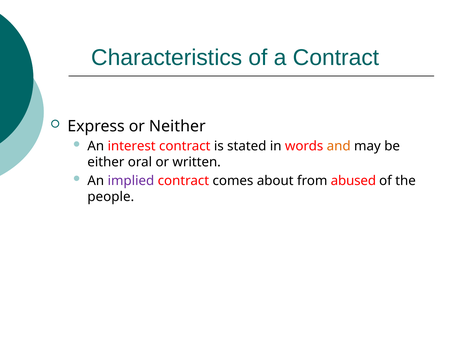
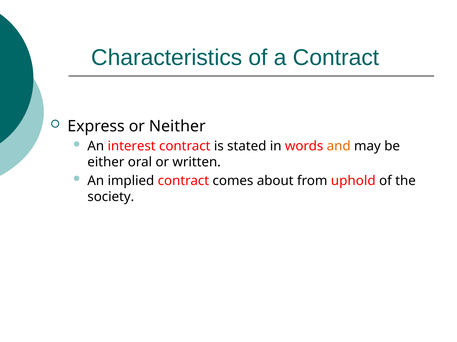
implied colour: purple -> black
abused: abused -> uphold
people: people -> society
